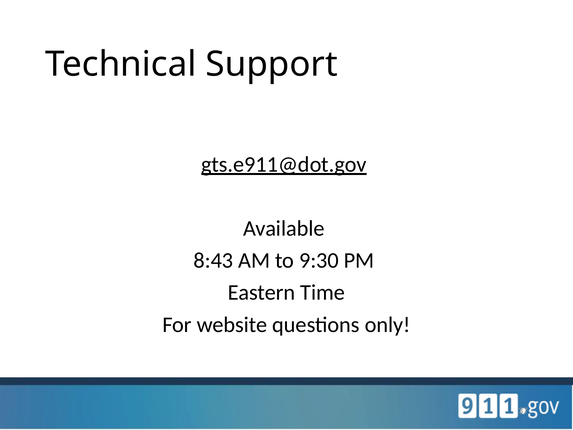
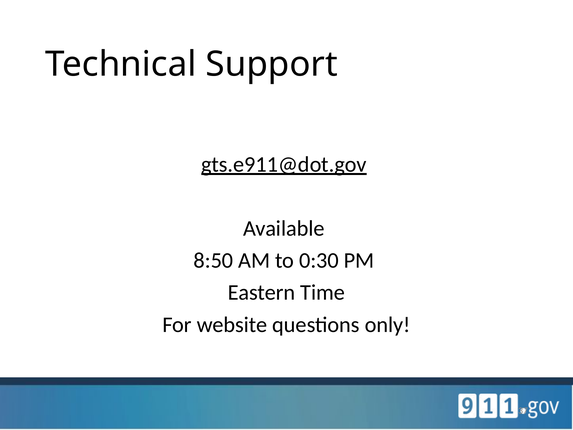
8:43: 8:43 -> 8:50
9:30: 9:30 -> 0:30
